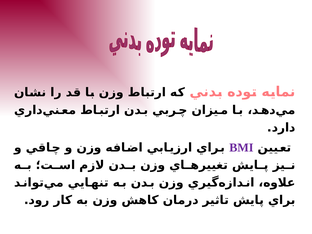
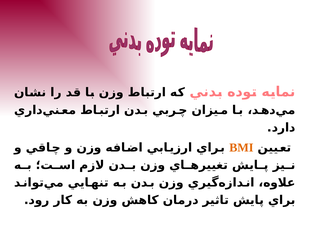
BMI colour: purple -> orange
